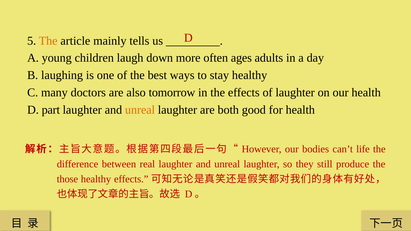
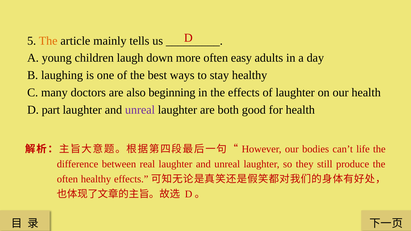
ages: ages -> easy
tomorrow: tomorrow -> beginning
unreal at (140, 110) colour: orange -> purple
those at (67, 179): those -> often
